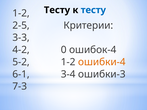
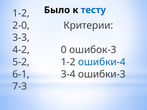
Тесту at (57, 10): Тесту -> Было
2-5: 2-5 -> 2-0
ошибок-4: ошибок-4 -> ошибок-3
ошибки-4 colour: orange -> blue
